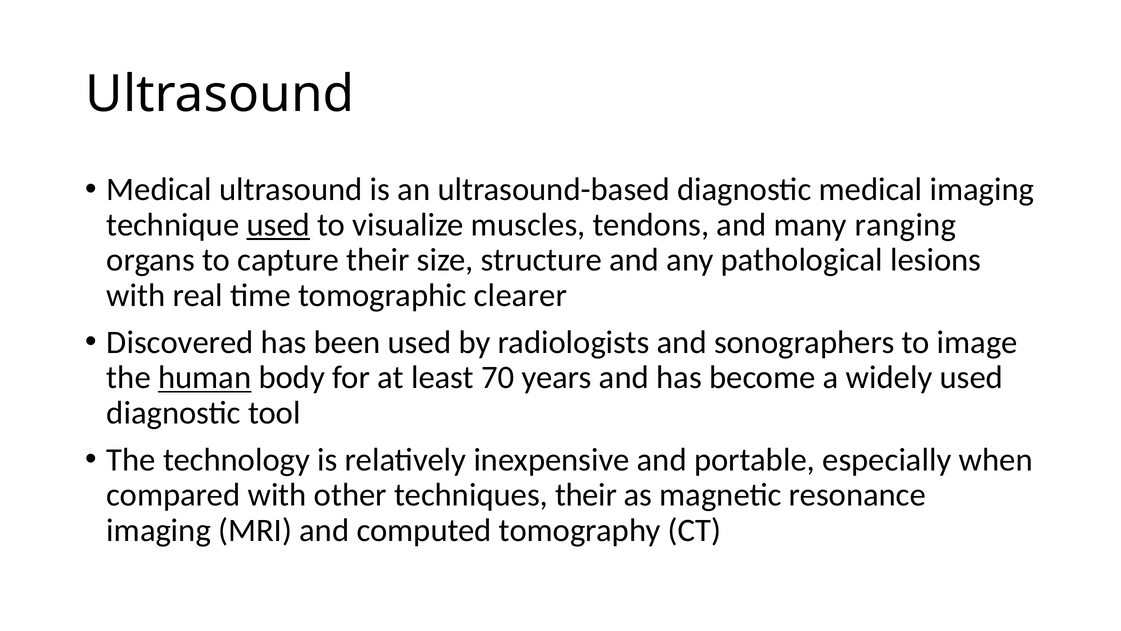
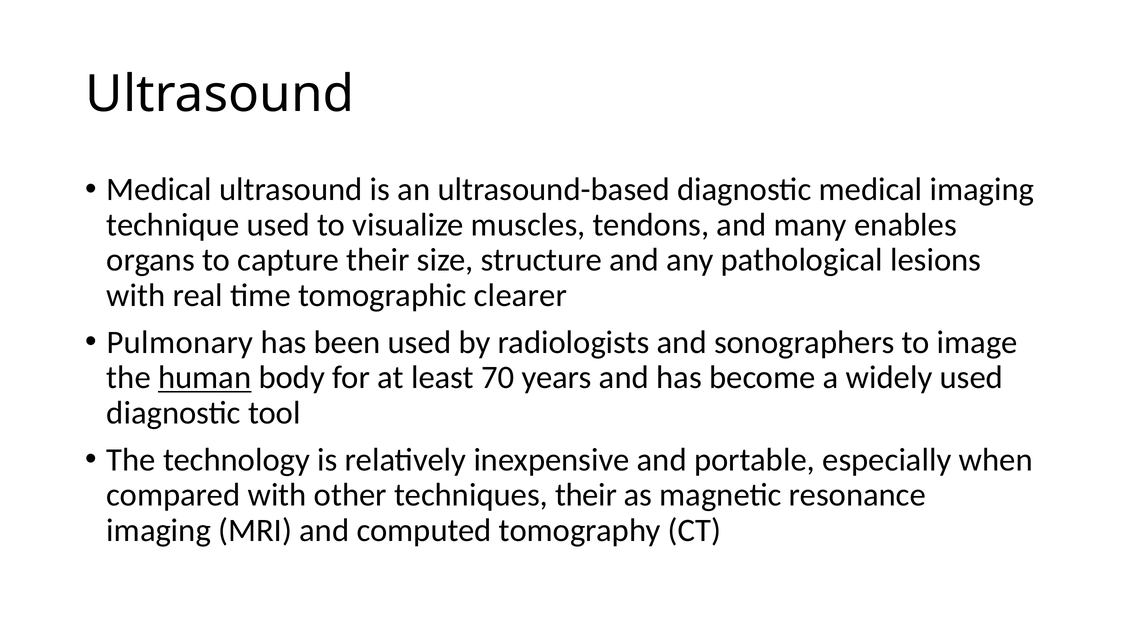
used at (278, 225) underline: present -> none
ranging: ranging -> enables
Discovered: Discovered -> Pulmonary
